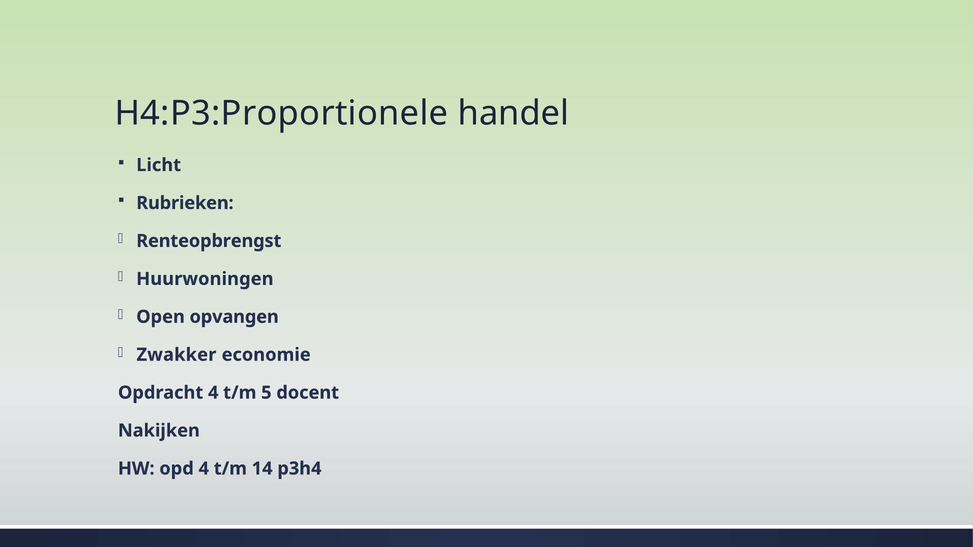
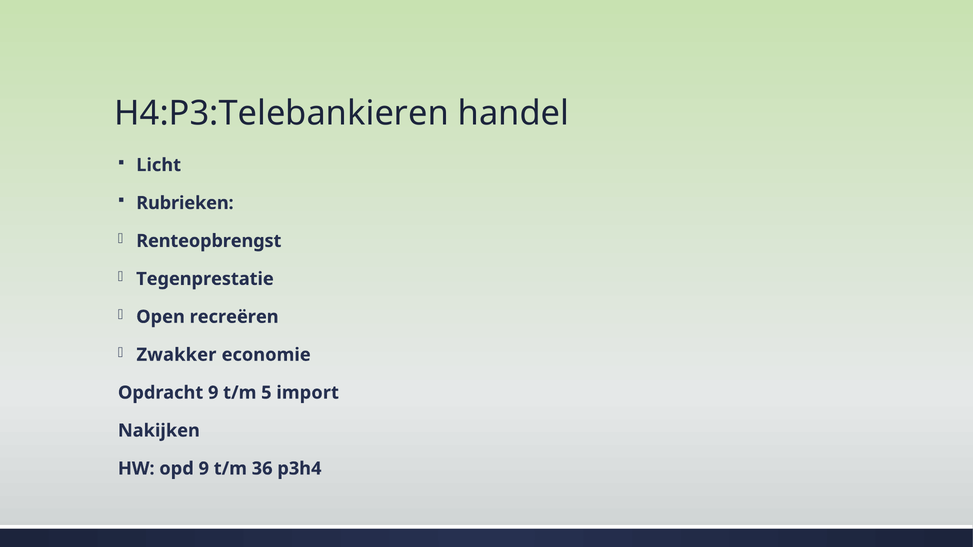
H4:P3:Proportionele: H4:P3:Proportionele -> H4:P3:Telebankieren
Huurwoningen: Huurwoningen -> Tegenprestatie
opvangen: opvangen -> recreëren
Opdracht 4: 4 -> 9
docent: docent -> import
opd 4: 4 -> 9
14: 14 -> 36
